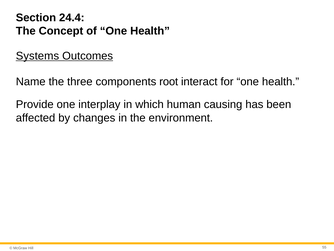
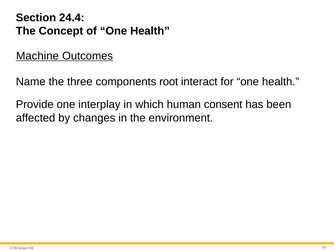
Systems: Systems -> Machine
causing: causing -> consent
